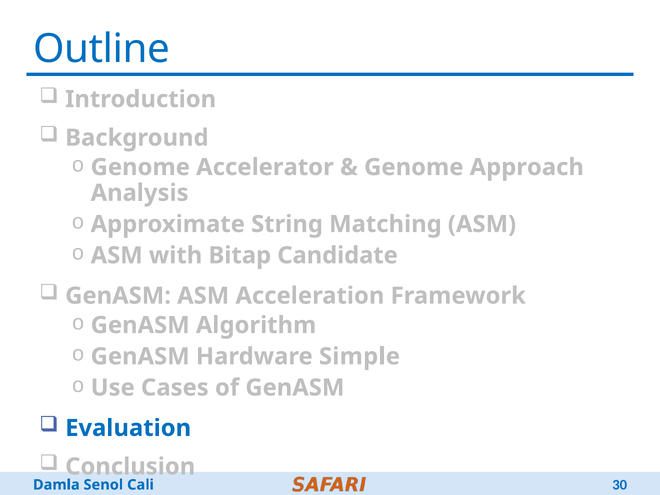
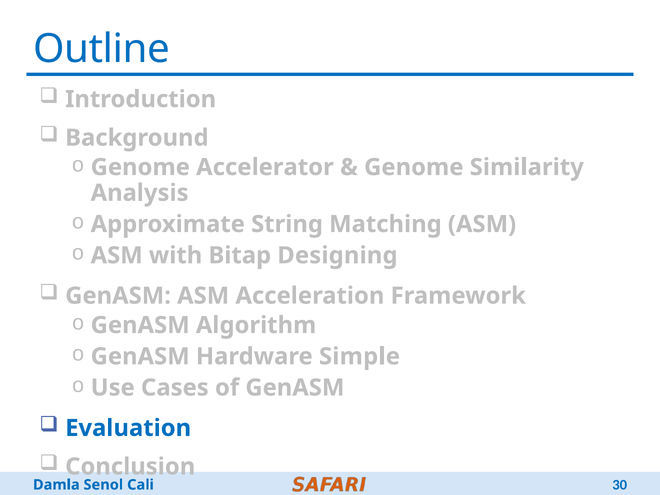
Approach: Approach -> Similarity
Candidate: Candidate -> Designing
